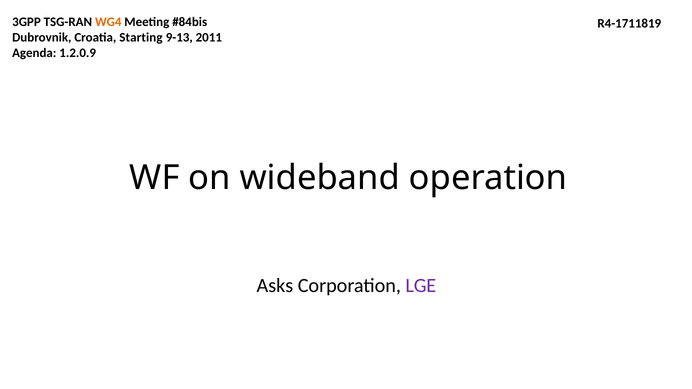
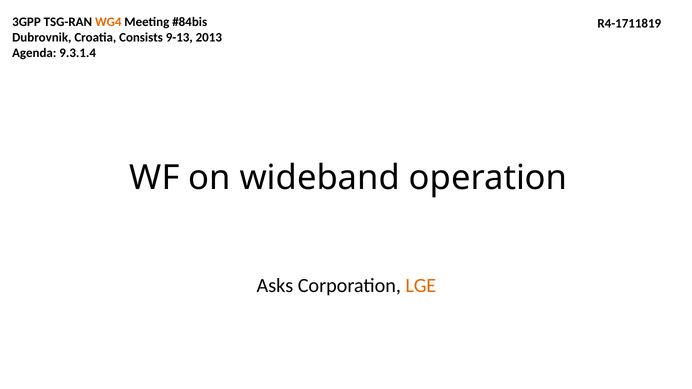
Starting: Starting -> Consists
2011: 2011 -> 2013
1.2.0.9: 1.2.0.9 -> 9.3.1.4
LGE colour: purple -> orange
